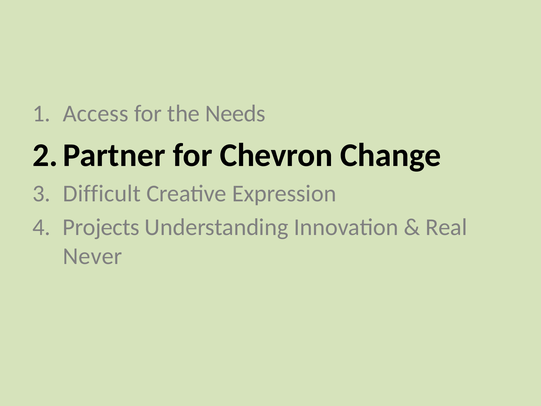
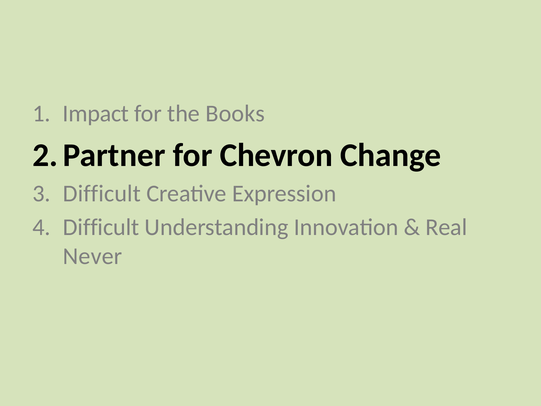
Access: Access -> Impact
Needs: Needs -> Books
Projects at (101, 227): Projects -> Difficult
